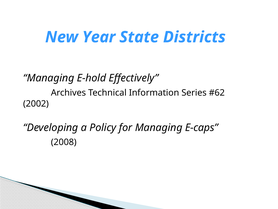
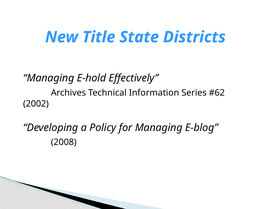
Year: Year -> Title
E-caps: E-caps -> E-blog
